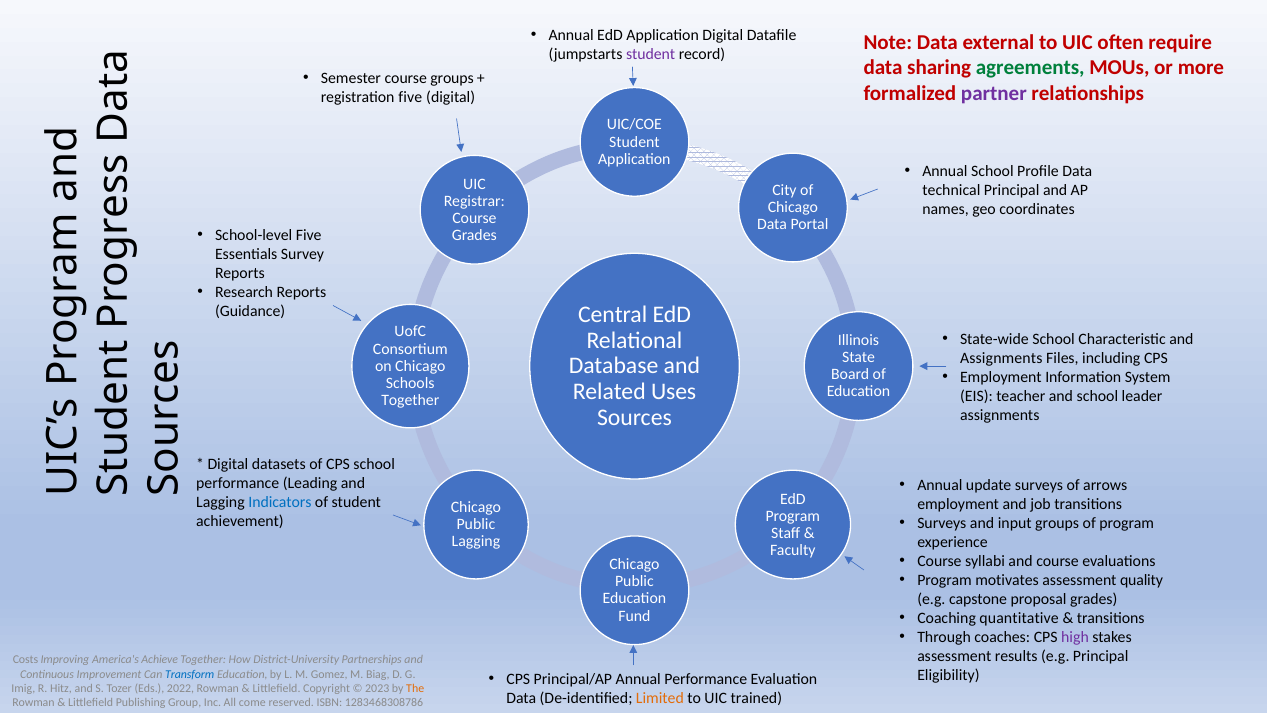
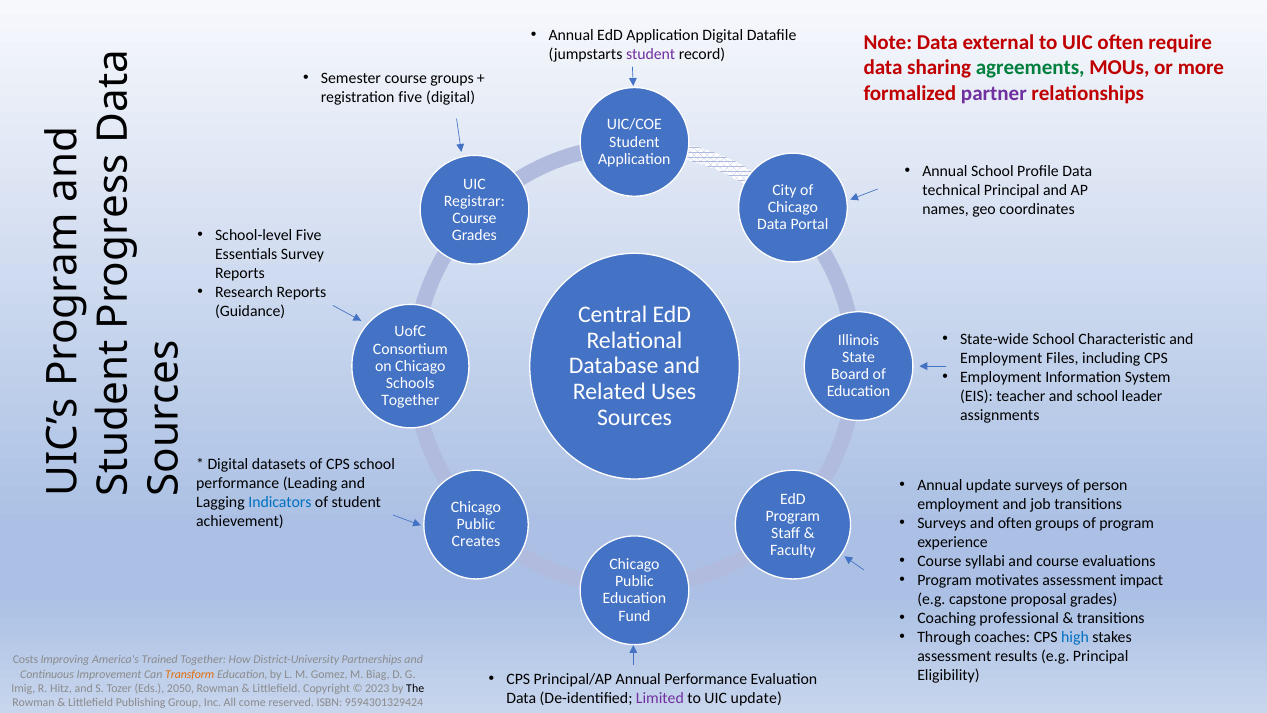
Assignments at (1001, 358): Assignments -> Employment
arrows: arrows -> person
and input: input -> often
Lagging at (476, 541): Lagging -> Creates
quality: quality -> impact
quantitative: quantitative -> professional
high colour: purple -> blue
Achieve: Achieve -> Trained
Transform colour: blue -> orange
2022: 2022 -> 2050
The colour: orange -> black
Limited colour: orange -> purple
UIC trained: trained -> update
1283468308786: 1283468308786 -> 9594301329424
